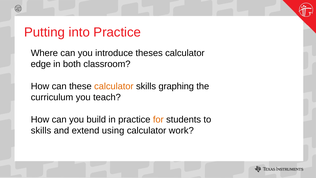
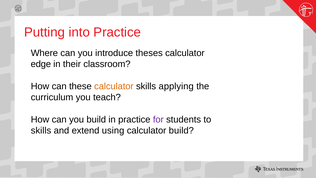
both: both -> their
graphing: graphing -> applying
for colour: orange -> purple
calculator work: work -> build
